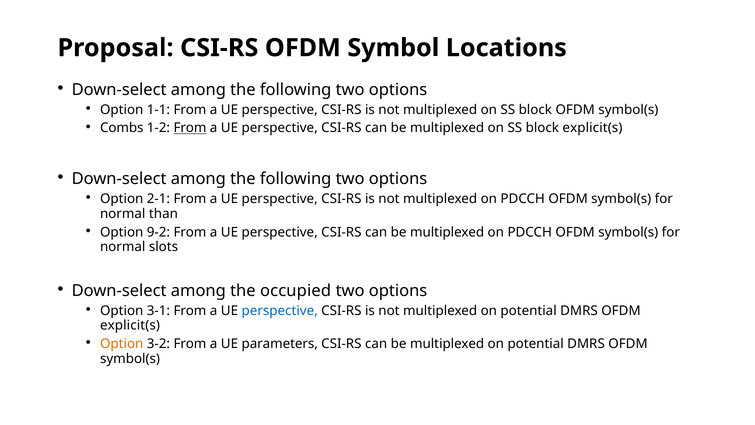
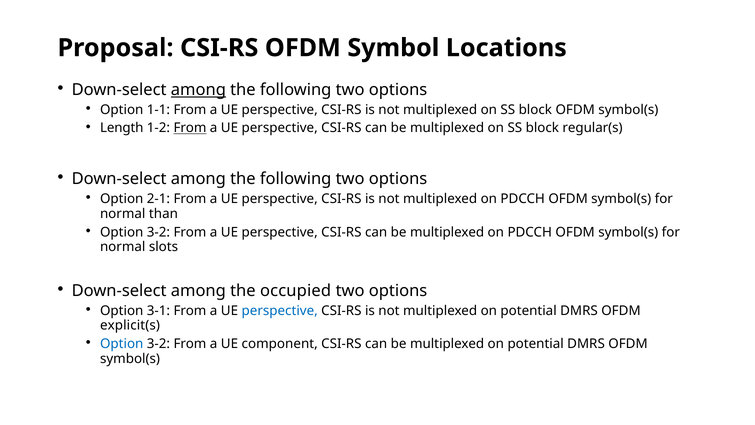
among at (198, 90) underline: none -> present
Combs: Combs -> Length
block explicit(s: explicit(s -> regular(s
9-2 at (158, 232): 9-2 -> 3-2
Option at (122, 344) colour: orange -> blue
parameters: parameters -> component
